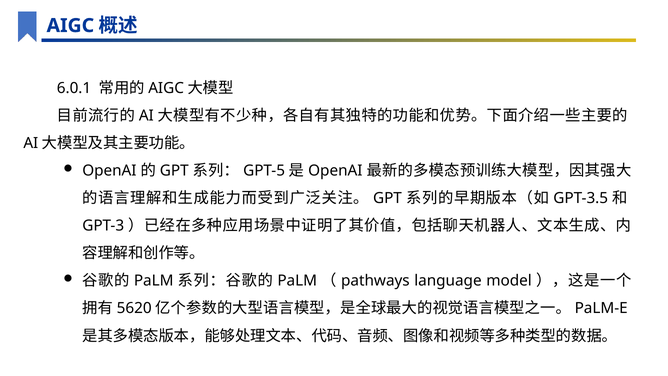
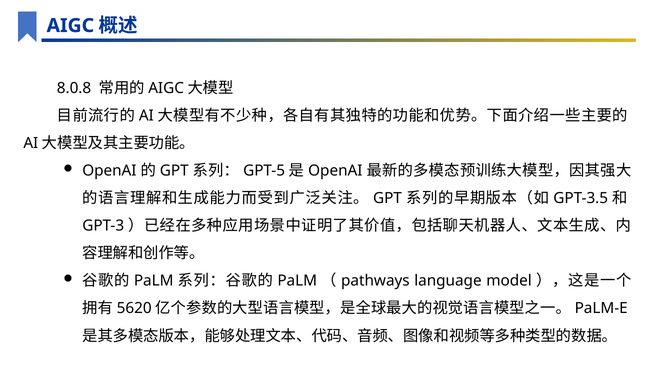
6.0.1: 6.0.1 -> 8.0.8
